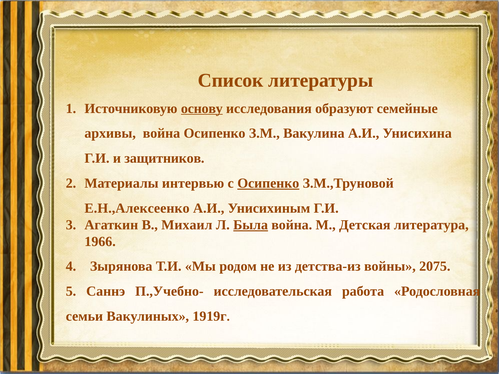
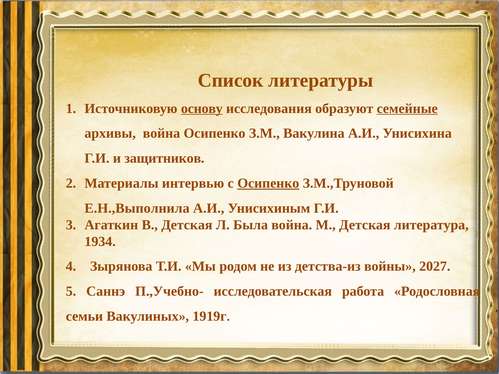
семейные underline: none -> present
Е.Н.,Алексеенко: Е.Н.,Алексеенко -> Е.Н.,Выполнила
В Михаил: Михаил -> Детская
Была underline: present -> none
1966: 1966 -> 1934
2075: 2075 -> 2027
